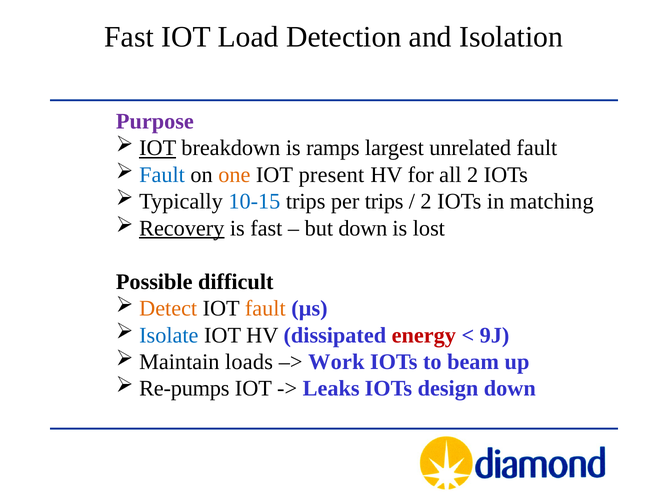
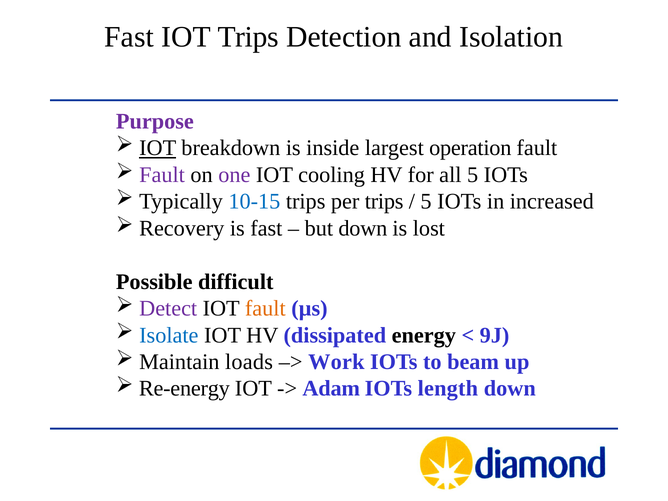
IOT Load: Load -> Trips
ramps: ramps -> inside
unrelated: unrelated -> operation
Fault at (162, 175) colour: blue -> purple
one colour: orange -> purple
present: present -> cooling
all 2: 2 -> 5
2 at (426, 202): 2 -> 5
matching: matching -> increased
Recovery underline: present -> none
Detect colour: orange -> purple
energy colour: red -> black
Re-pumps: Re-pumps -> Re-energy
Leaks: Leaks -> Adam
design: design -> length
